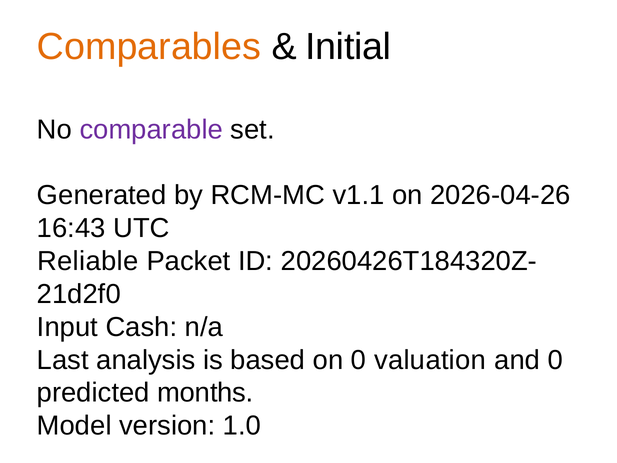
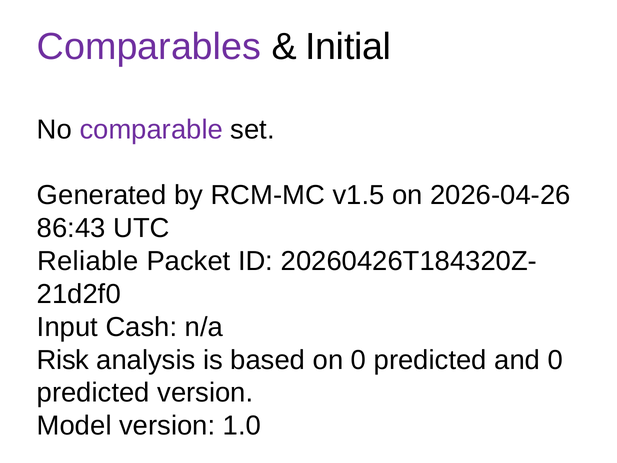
Comparables colour: orange -> purple
v1.1: v1.1 -> v1.5
16:43: 16:43 -> 86:43
Last: Last -> Risk
on 0 valuation: valuation -> predicted
predicted months: months -> version
